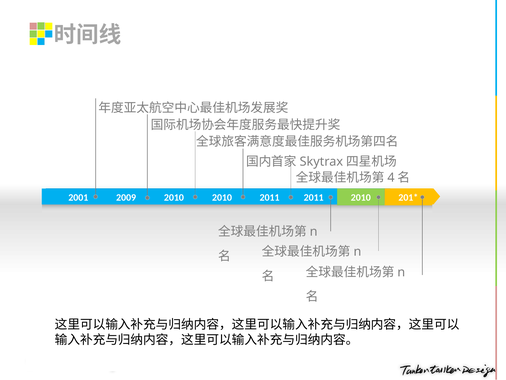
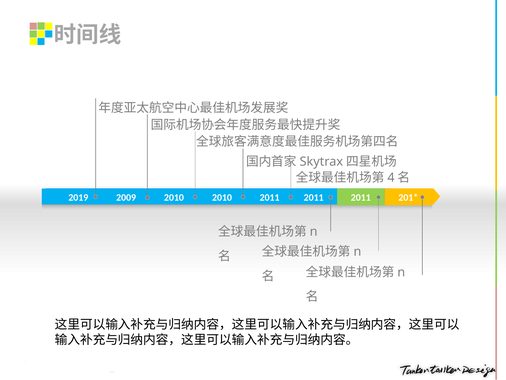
2001: 2001 -> 2019
2009 2010: 2010 -> 2011
